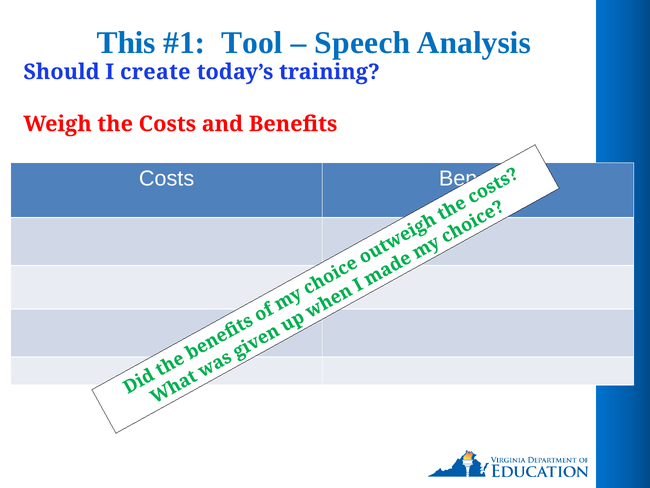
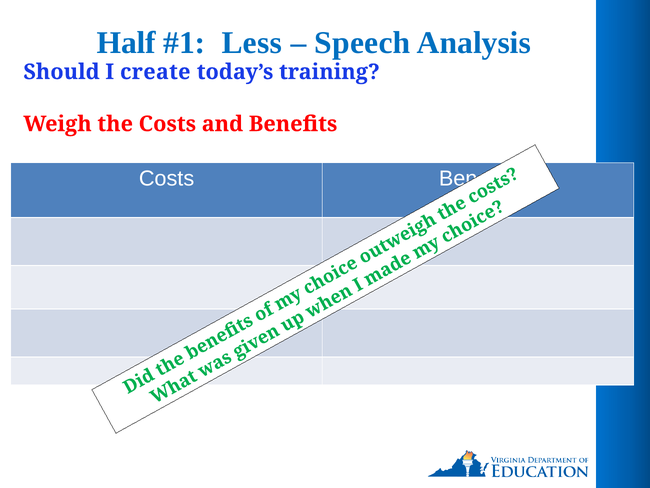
This: This -> Half
Tool: Tool -> Less
